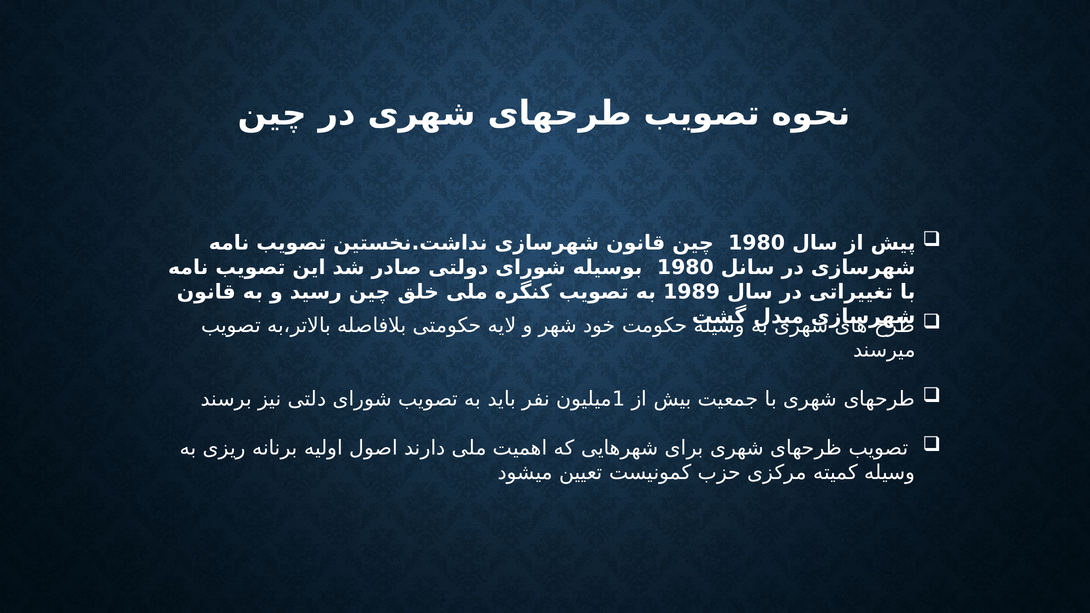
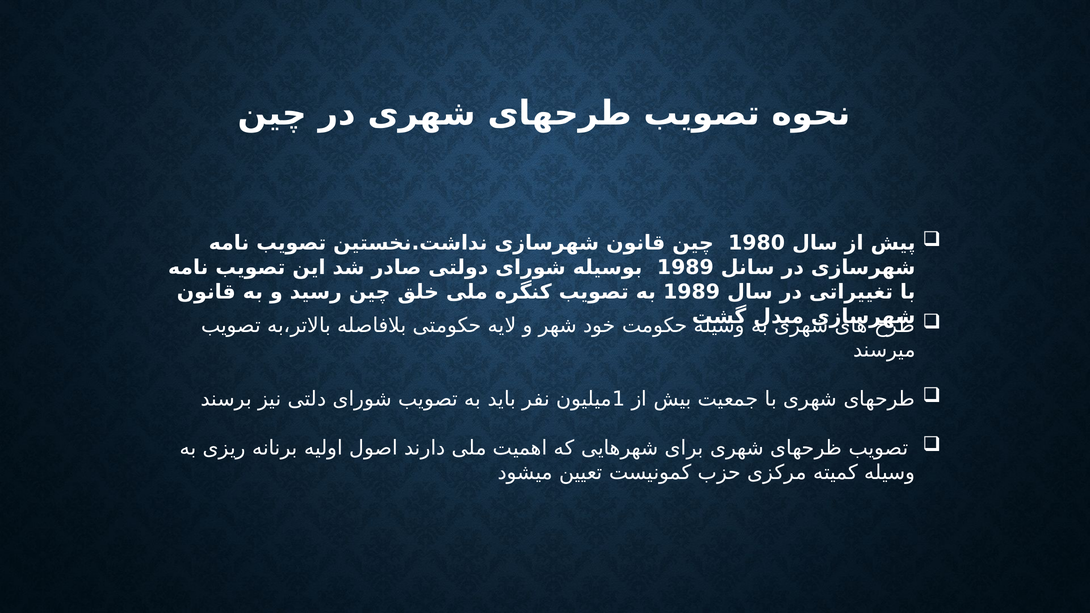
1980 at (685, 268): 1980 -> 1989
